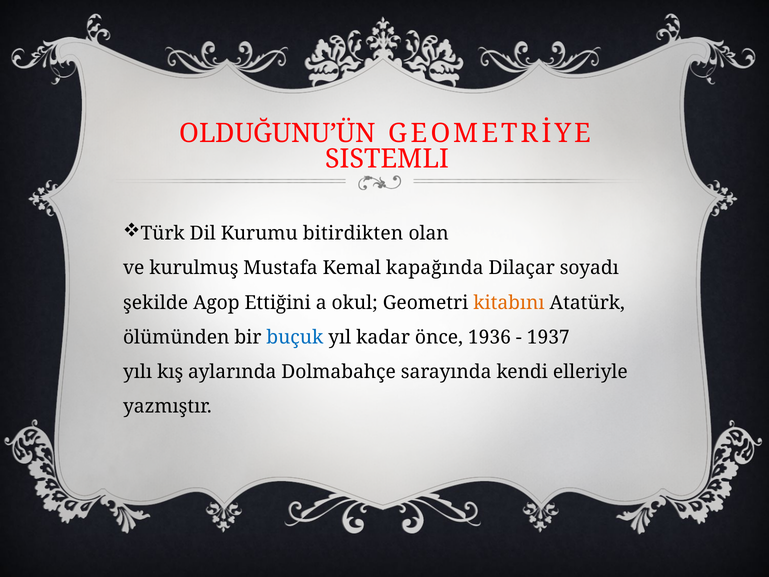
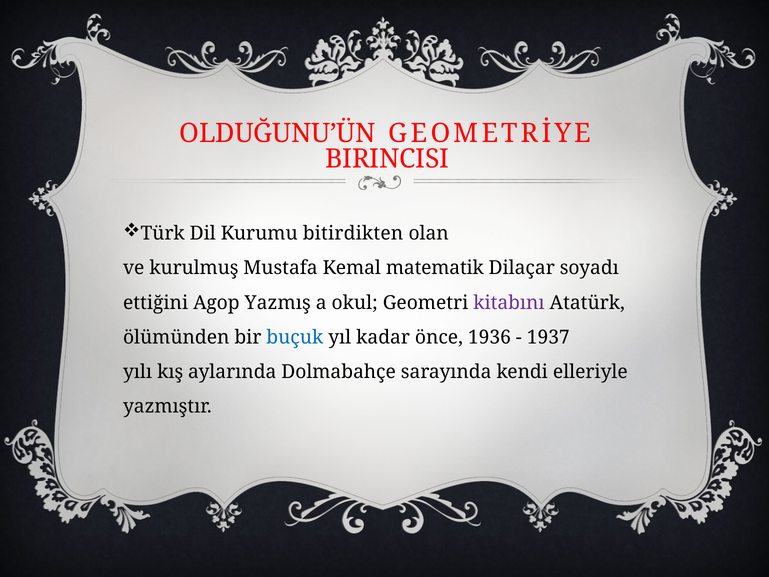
SISTEMLI: SISTEMLI -> BIRINCISI
kapağında: kapağında -> matematik
şekilde: şekilde -> ettiğini
Ettiğini: Ettiğini -> Yazmış
kitabını colour: orange -> purple
